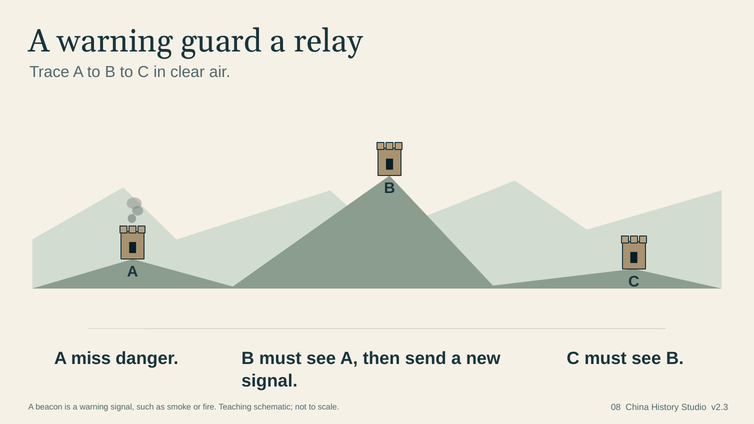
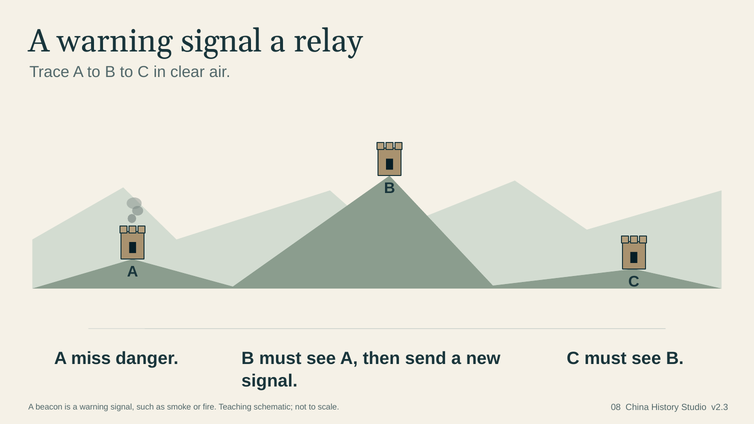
guard at (221, 41): guard -> signal
